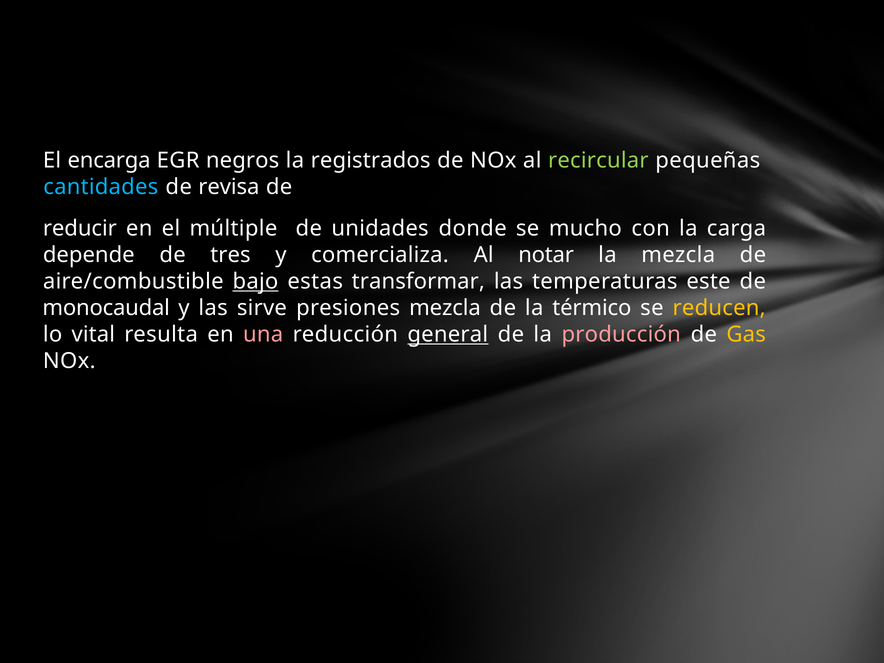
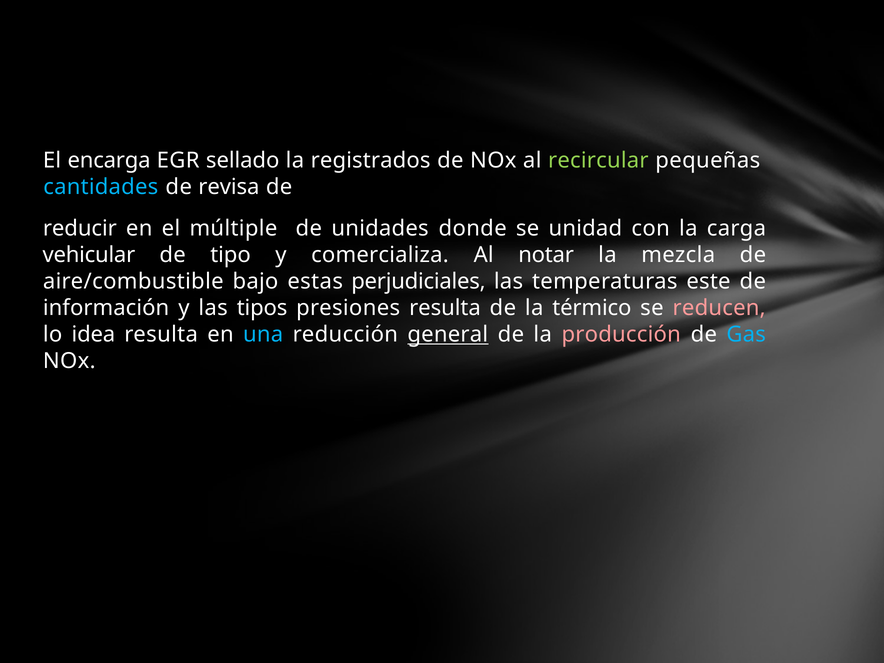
negros: negros -> sellado
mucho: mucho -> unidad
depende: depende -> vehicular
tres: tres -> tipo
bajo underline: present -> none
transformar: transformar -> perjudiciales
monocaudal: monocaudal -> información
sirve: sirve -> tipos
presiones mezcla: mezcla -> resulta
reducen colour: yellow -> pink
vital: vital -> idea
una colour: pink -> light blue
Gas colour: yellow -> light blue
